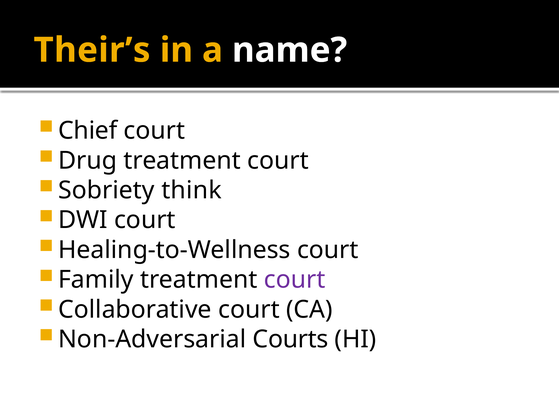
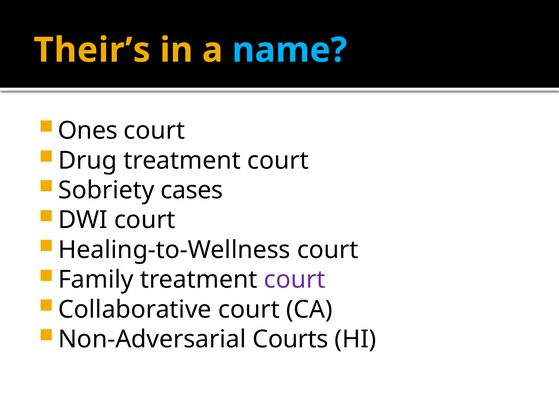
name colour: white -> light blue
Chief: Chief -> Ones
think: think -> cases
